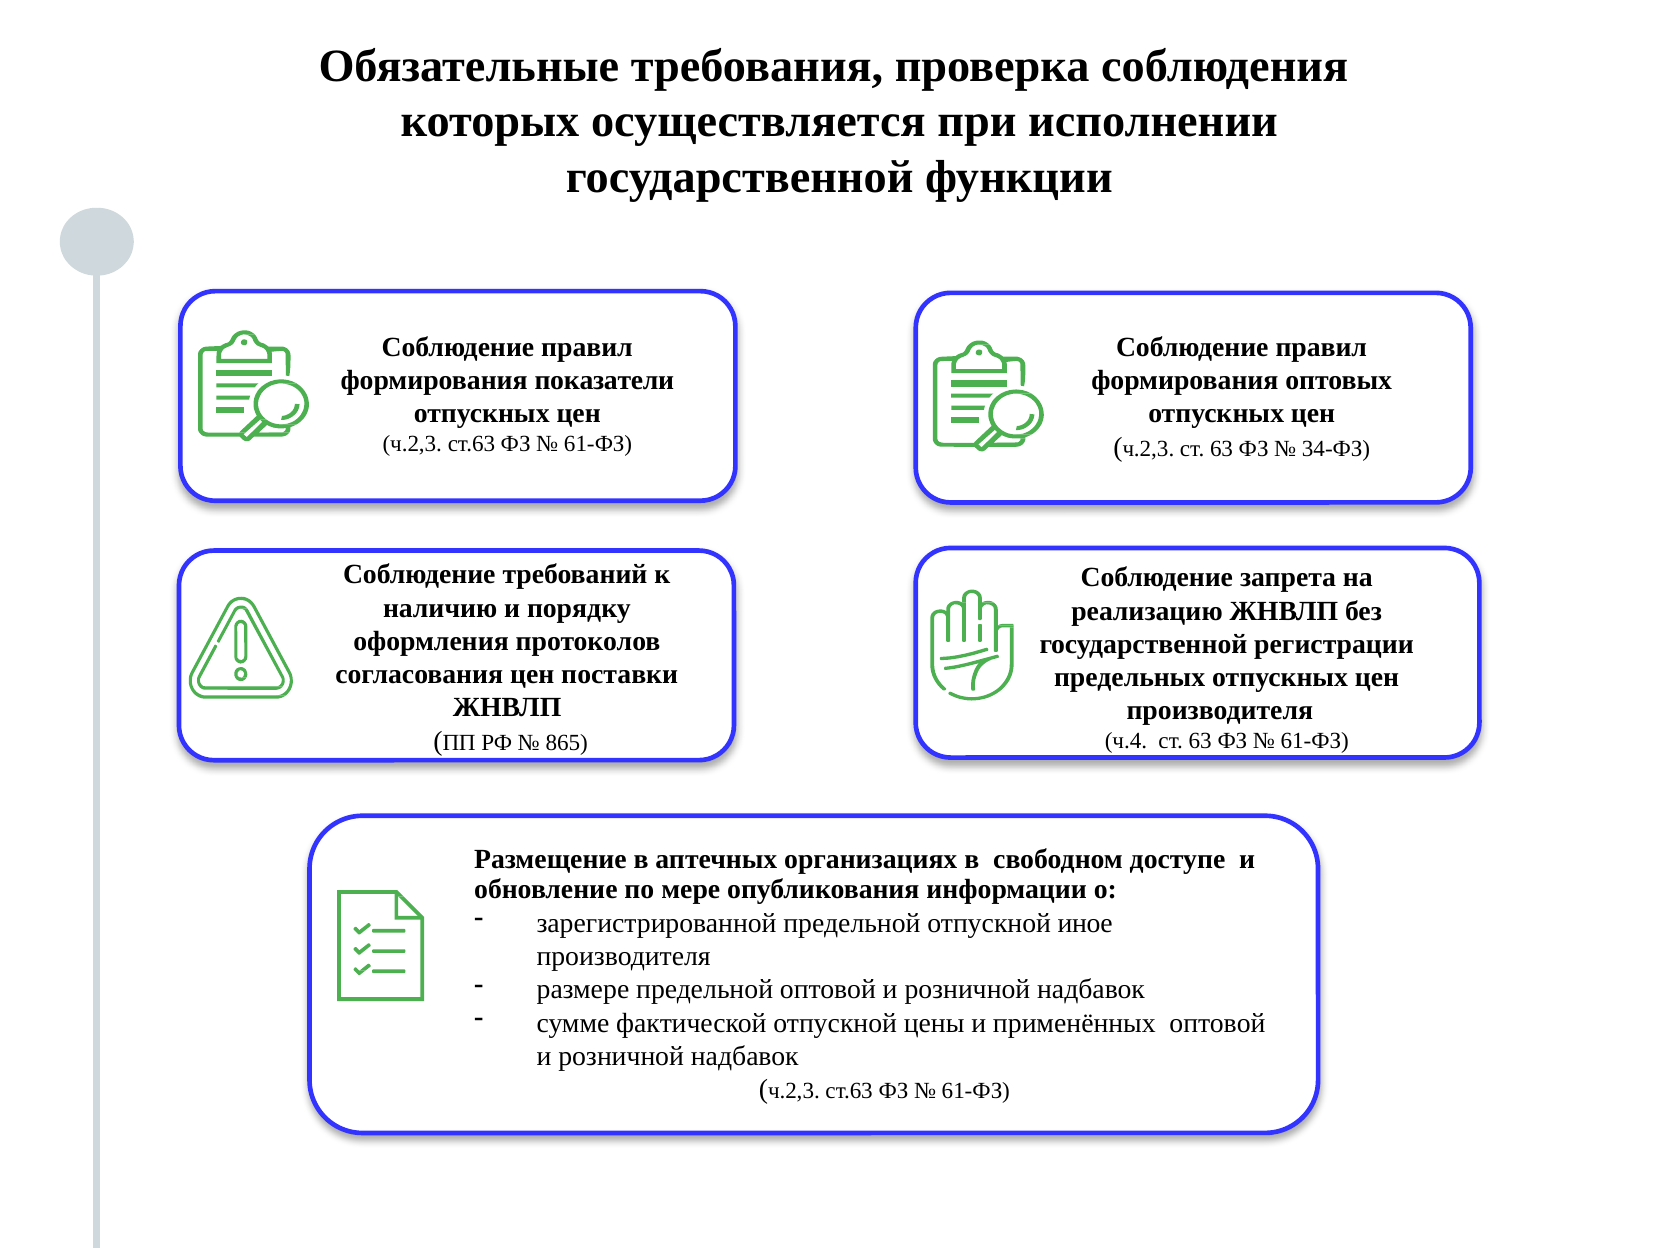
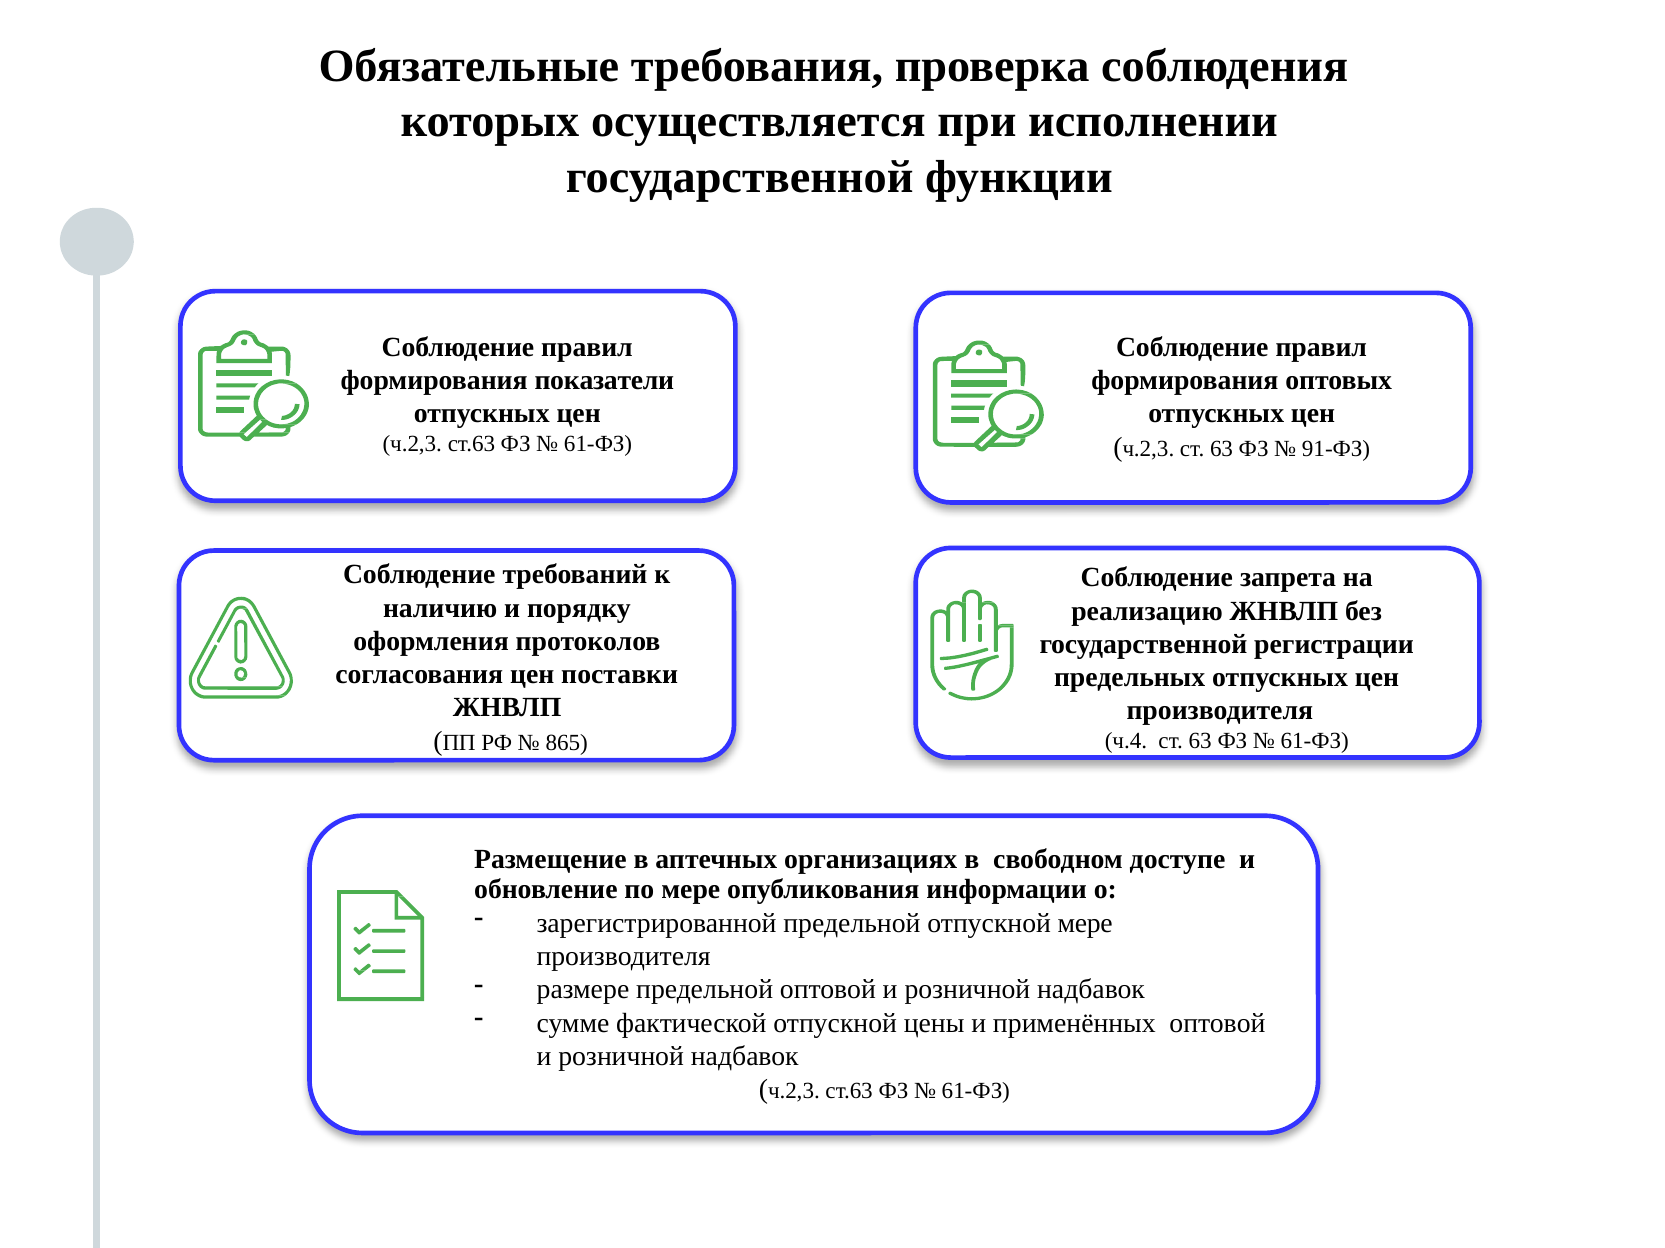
34-ФЗ: 34-ФЗ -> 91-ФЗ
отпускной иное: иное -> мере
